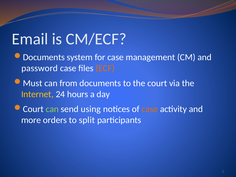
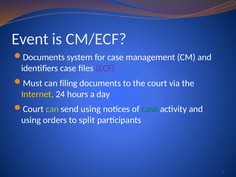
Email: Email -> Event
password: password -> identifiers
ECF colour: orange -> purple
from: from -> filing
case at (150, 109) colour: orange -> green
more at (31, 120): more -> using
